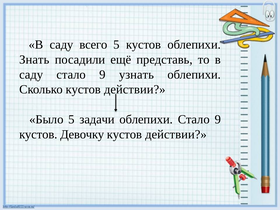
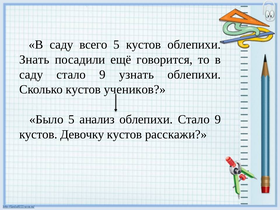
представь: представь -> говорится
Сколько кустов действии: действии -> учеников
задачи: задачи -> анализ
действии at (176, 134): действии -> расскажи
